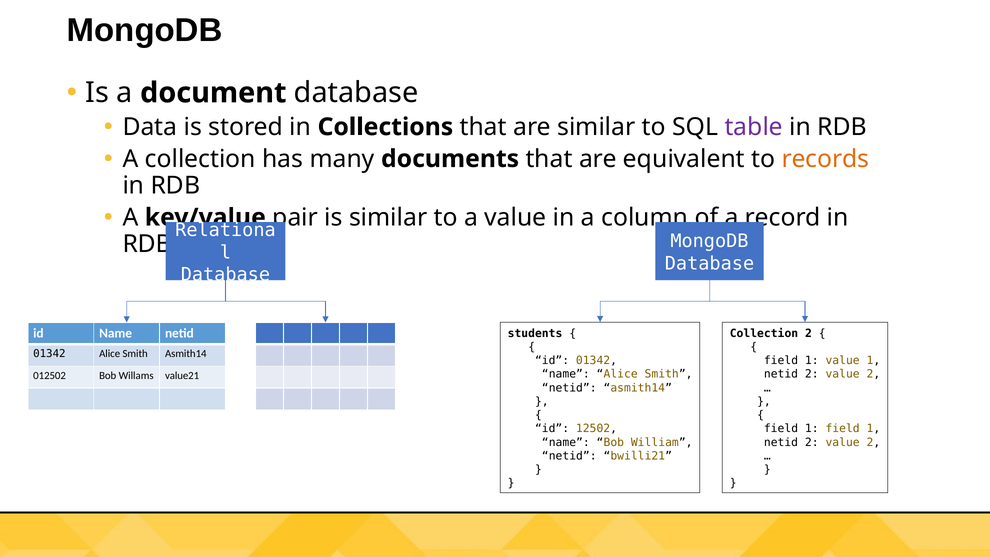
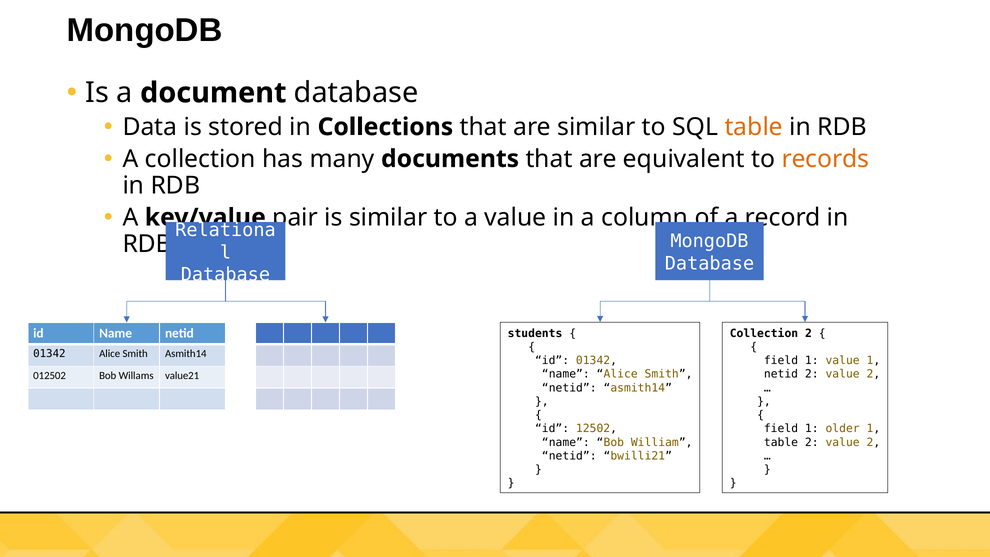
table at (754, 127) colour: purple -> orange
1 field: field -> older
netid at (781, 442): netid -> table
